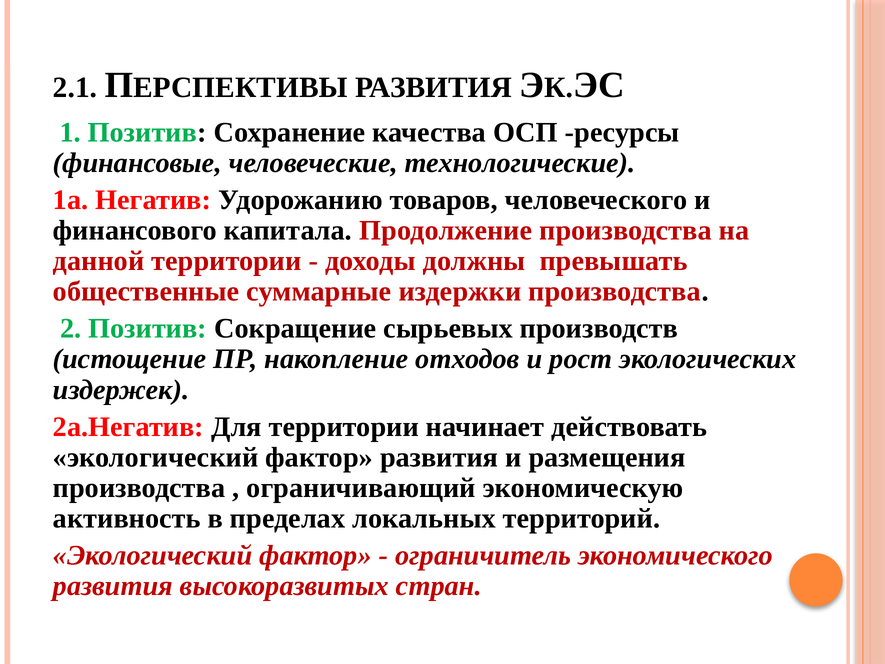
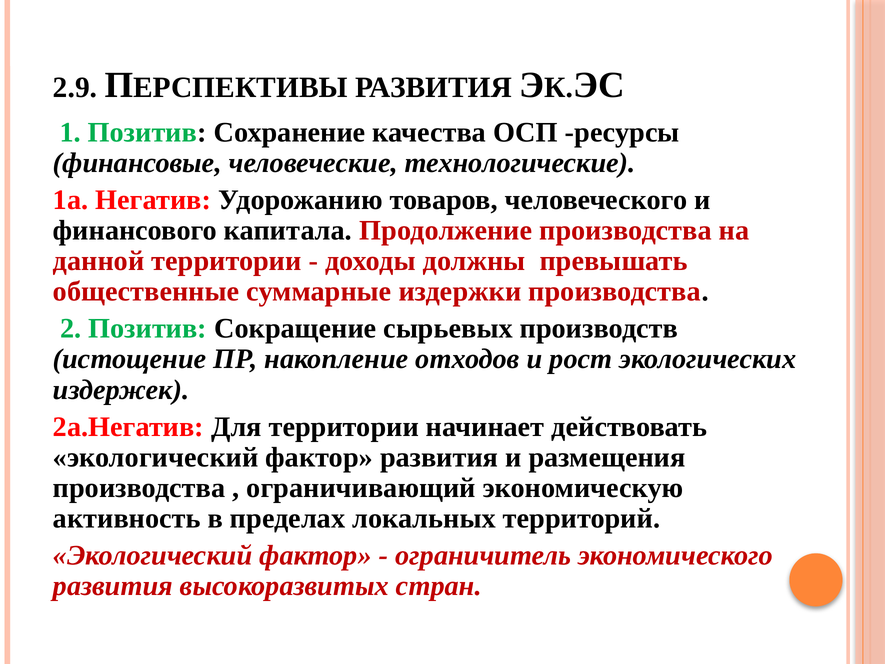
2.1: 2.1 -> 2.9
